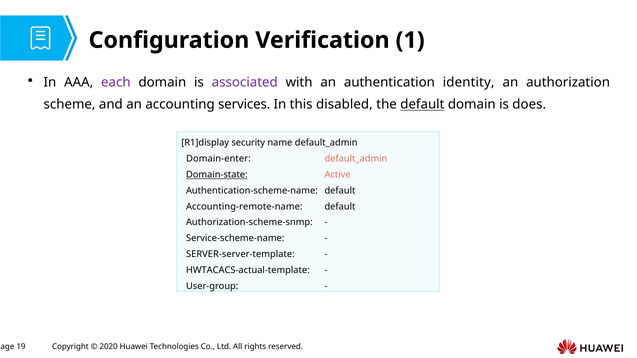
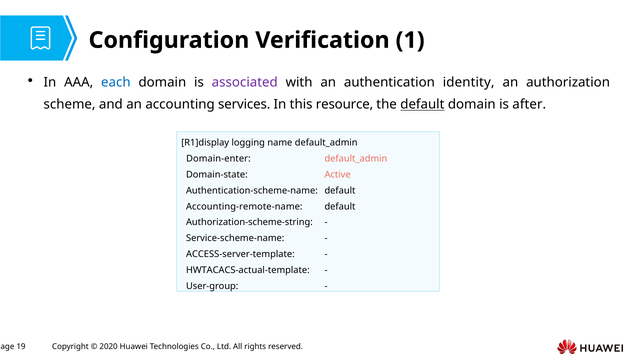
each colour: purple -> blue
disabled: disabled -> resource
does: does -> after
security: security -> logging
Domain-state underline: present -> none
Authorization-scheme-snmp: Authorization-scheme-snmp -> Authorization-scheme-string
SERVER-server-template: SERVER-server-template -> ACCESS-server-template
